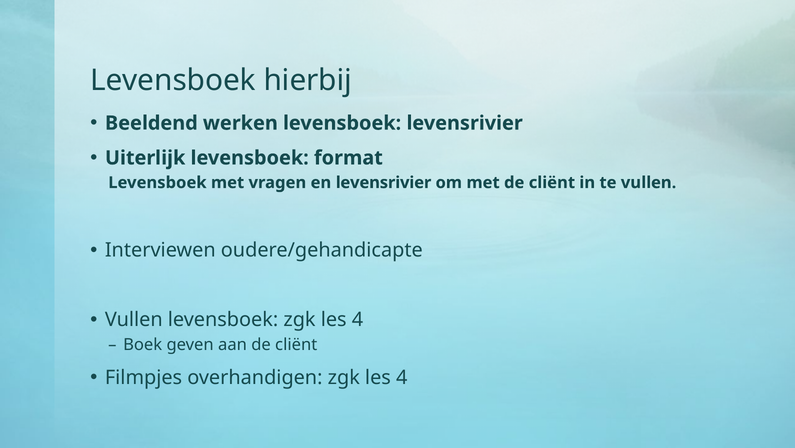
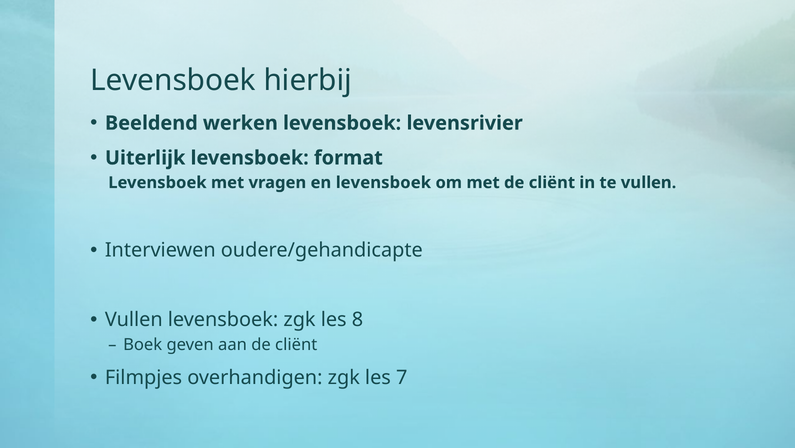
en levensrivier: levensrivier -> levensboek
levensboek zgk les 4: 4 -> 8
overhandigen zgk les 4: 4 -> 7
